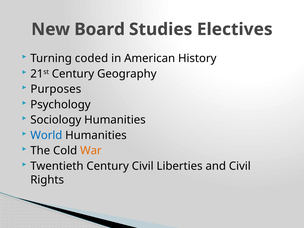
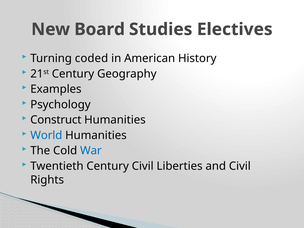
Purposes: Purposes -> Examples
Sociology: Sociology -> Construct
War colour: orange -> blue
